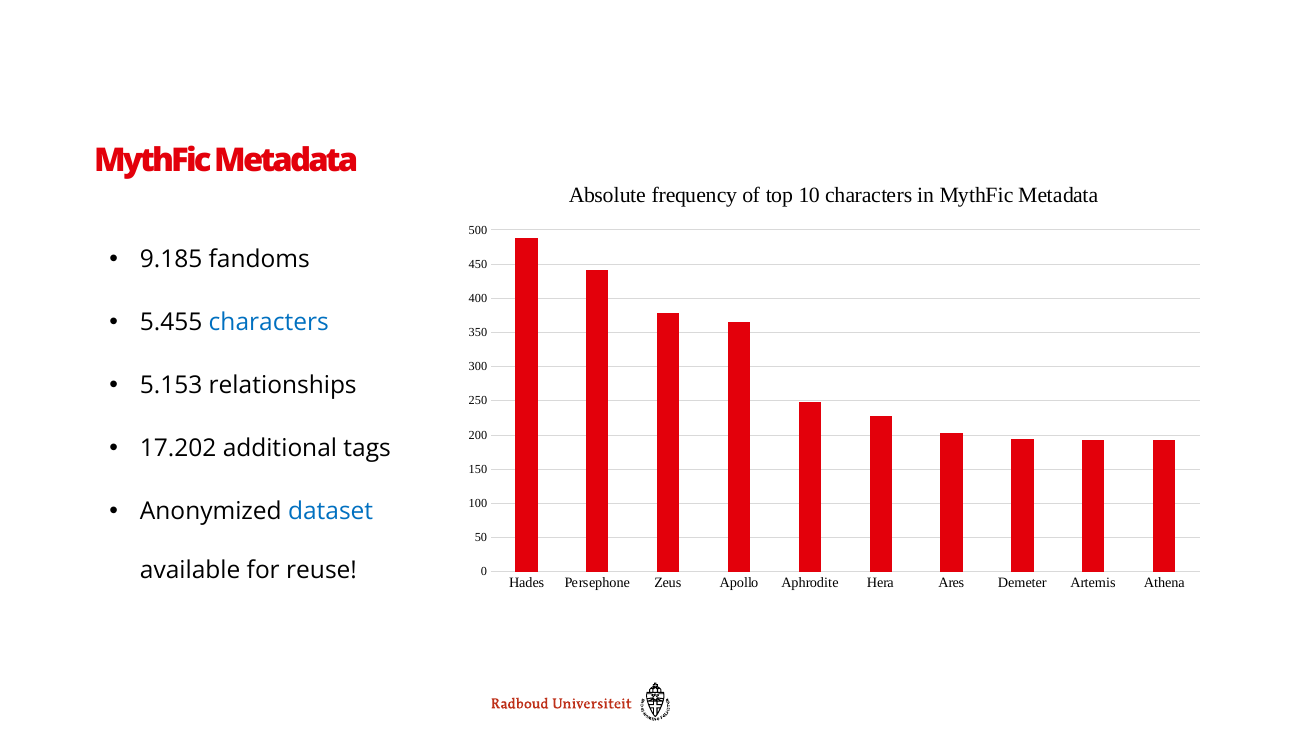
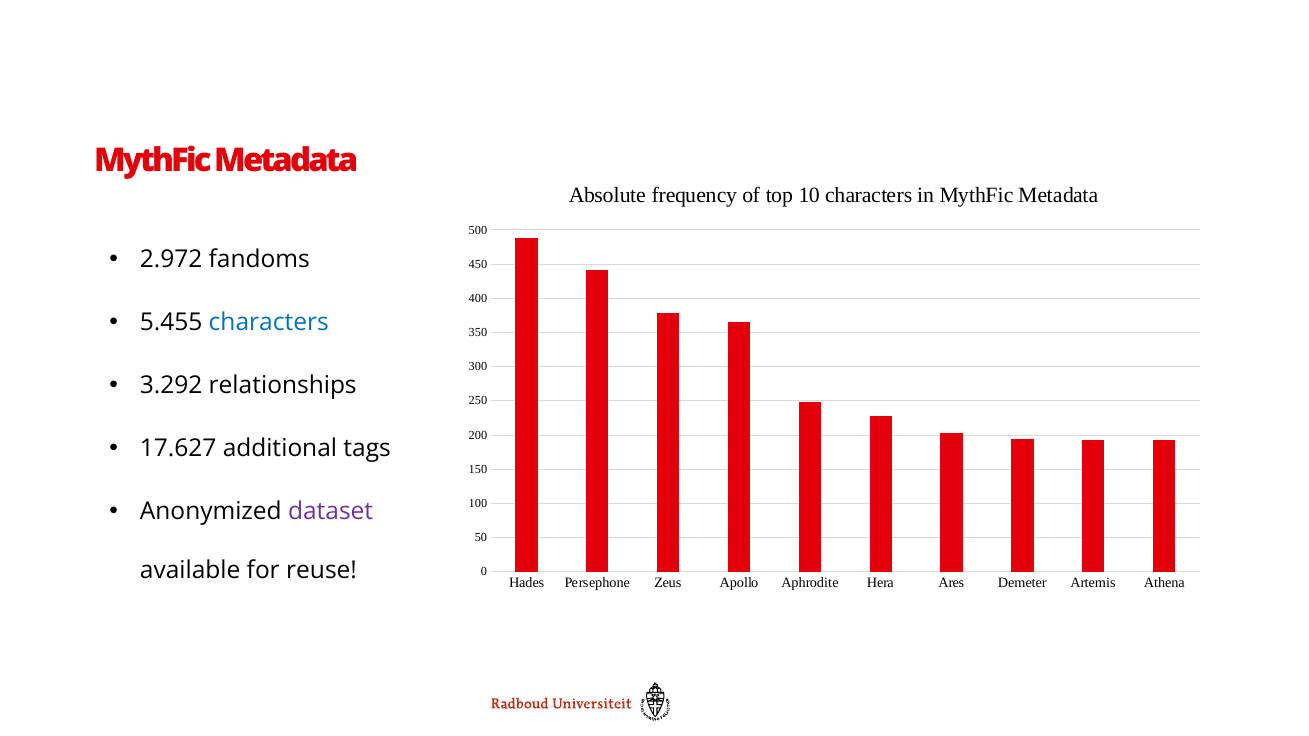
9.185: 9.185 -> 2.972
5.153: 5.153 -> 3.292
17.202: 17.202 -> 17.627
dataset colour: blue -> purple
